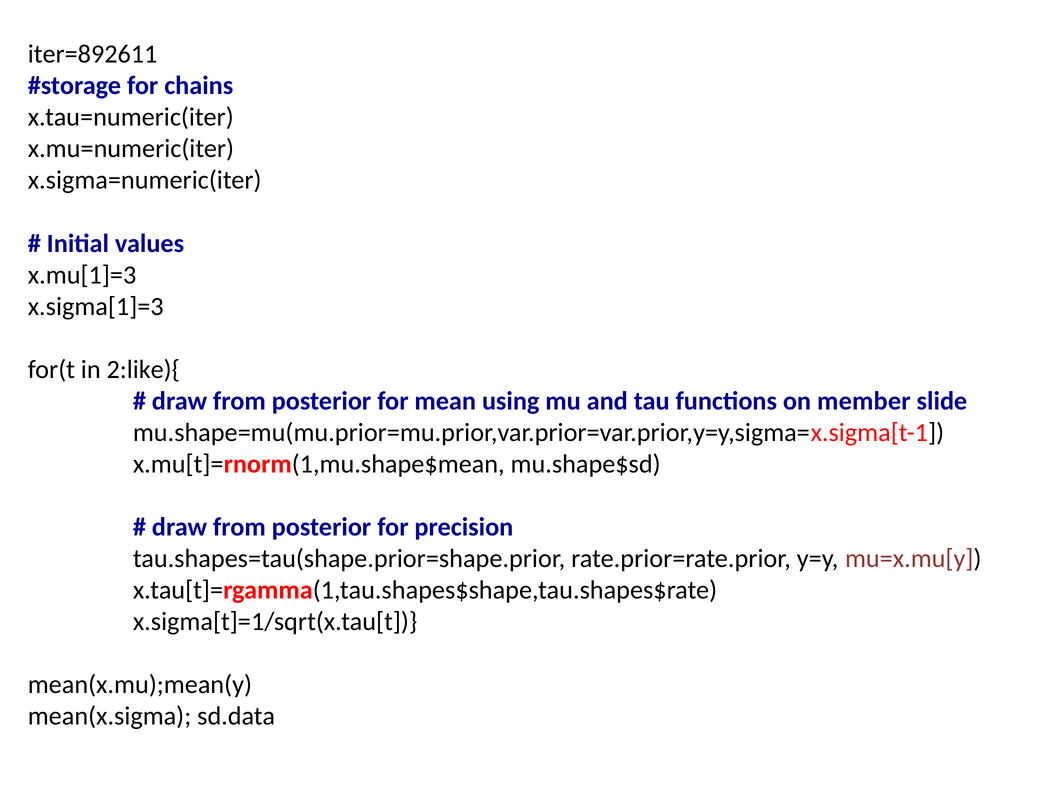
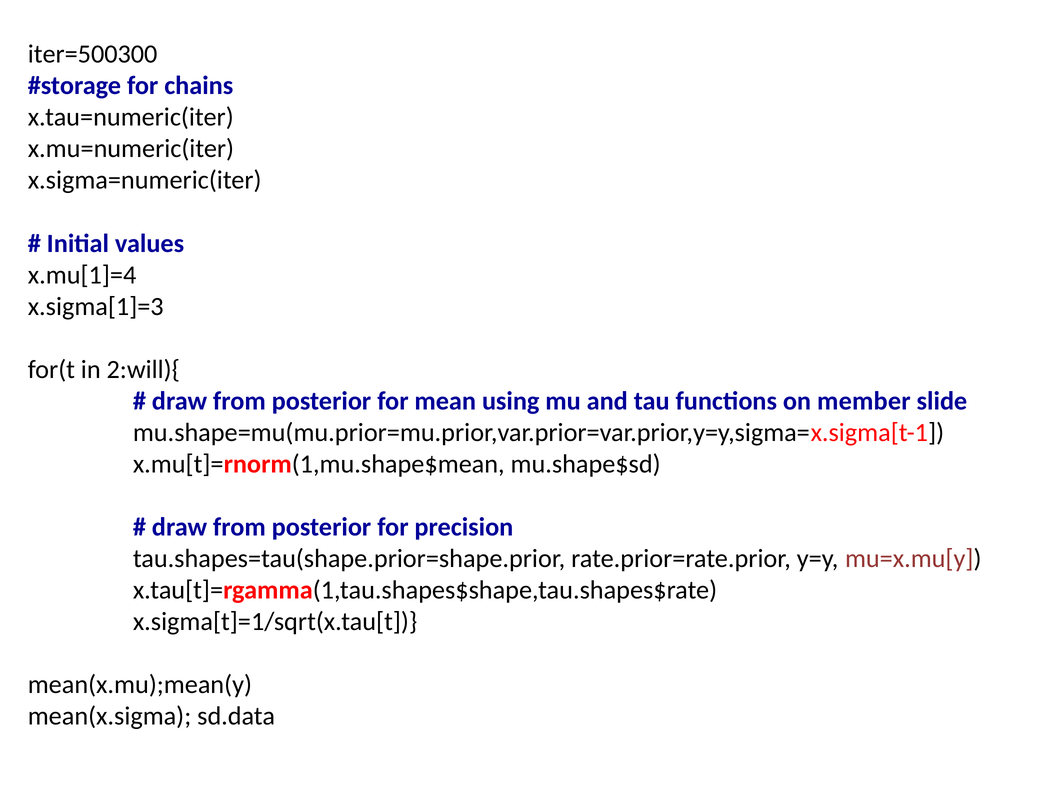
iter=892611: iter=892611 -> iter=500300
x.mu[1]=3: x.mu[1]=3 -> x.mu[1]=4
2:like){: 2:like){ -> 2:will){
